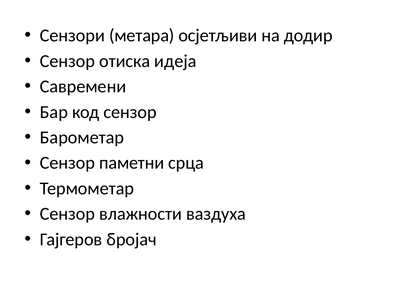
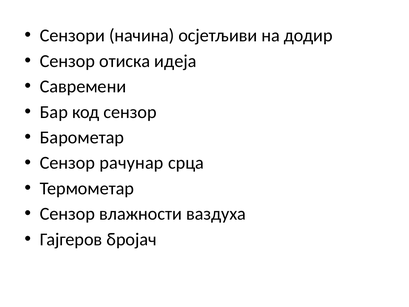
метара: метара -> начина
паметни: паметни -> рачунар
